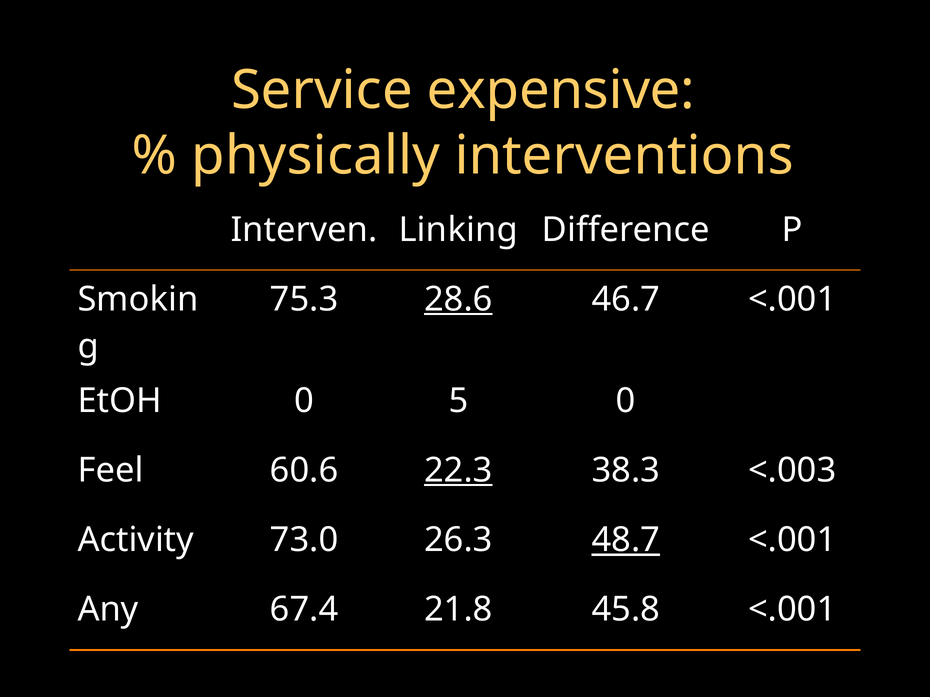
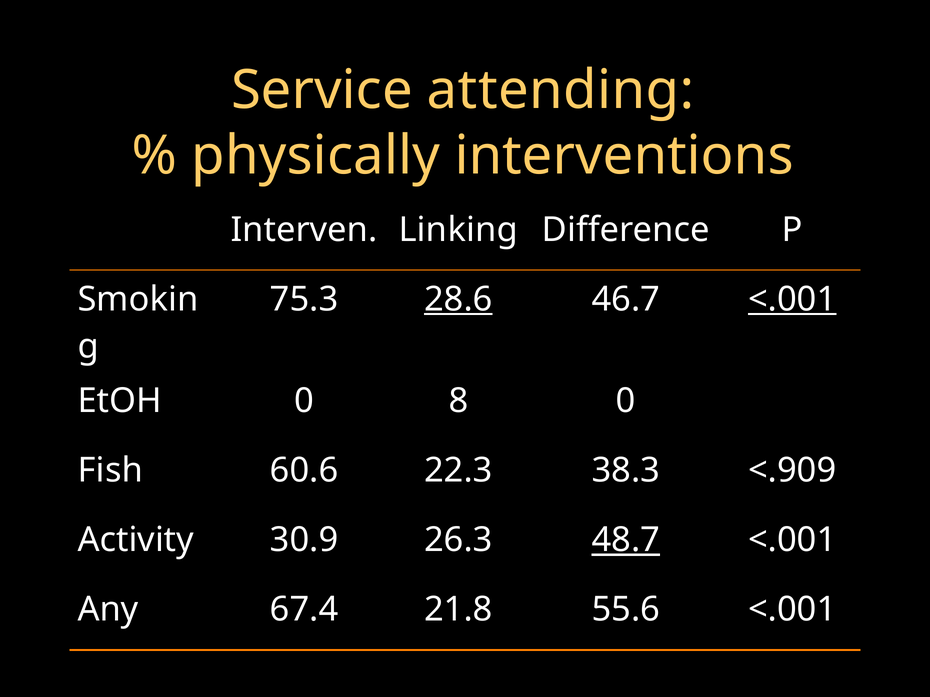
expensive: expensive -> attending
<.001 at (792, 299) underline: none -> present
5: 5 -> 8
Feel: Feel -> Fish
22.3 underline: present -> none
<.003: <.003 -> <.909
73.0: 73.0 -> 30.9
45.8: 45.8 -> 55.6
